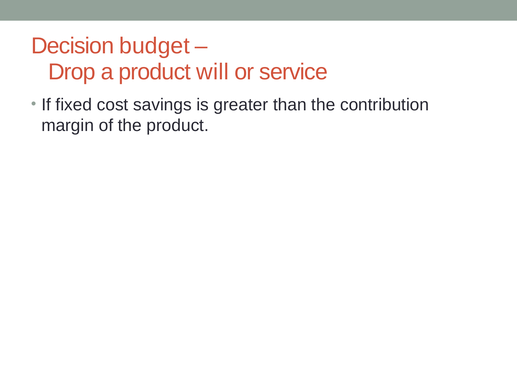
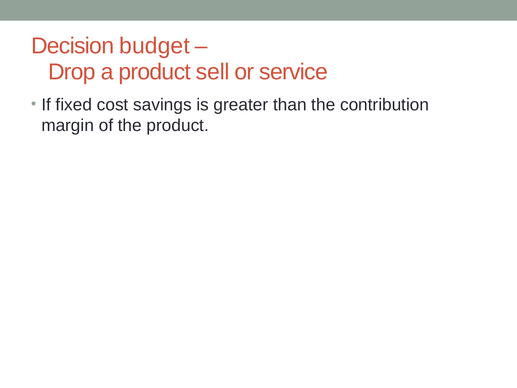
will: will -> sell
